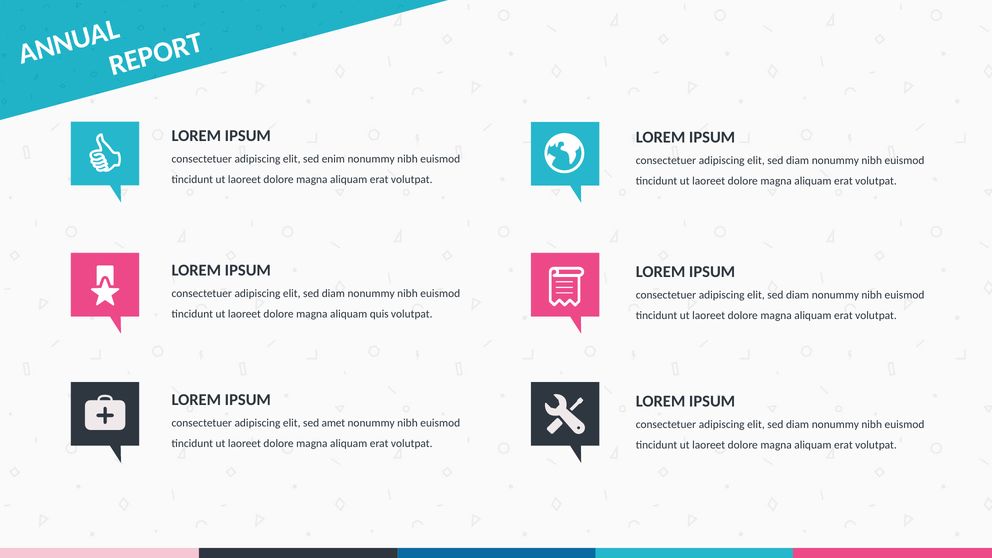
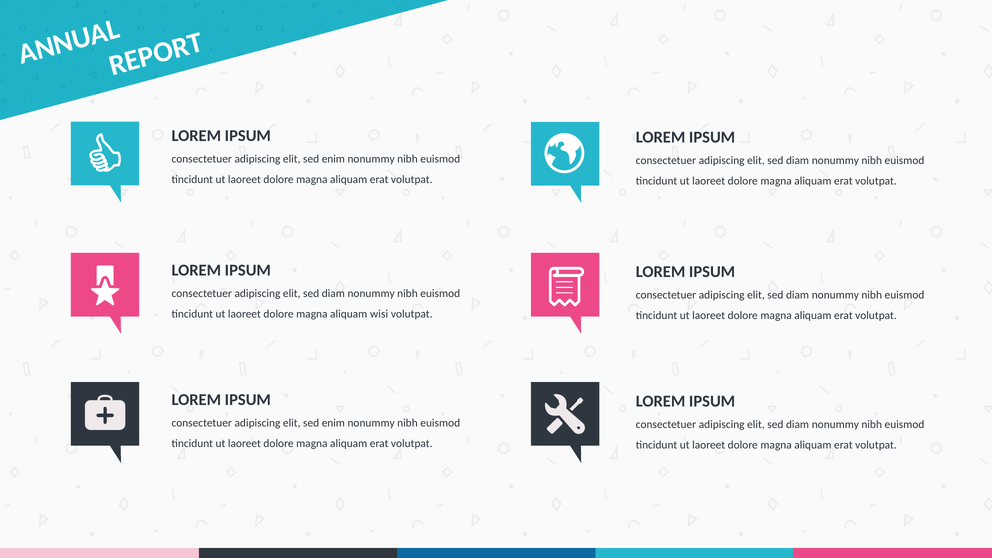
quis: quis -> wisi
amet at (333, 423): amet -> enim
